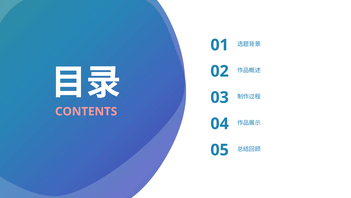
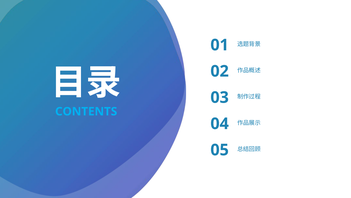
CONTENTS colour: pink -> light blue
